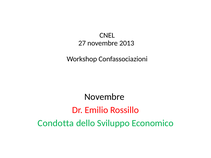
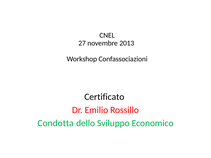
Novembre at (104, 97): Novembre -> Certificato
